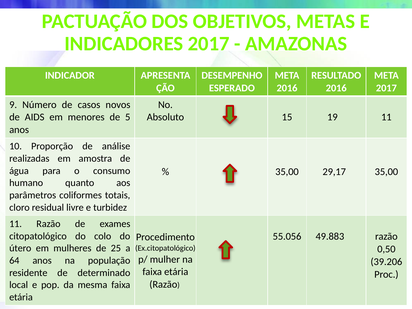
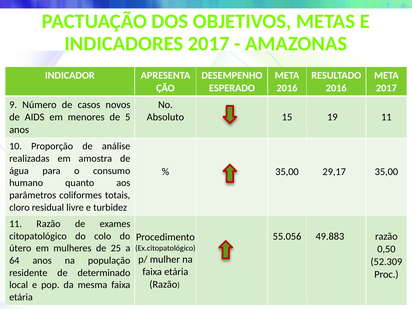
39.206: 39.206 -> 52.309
